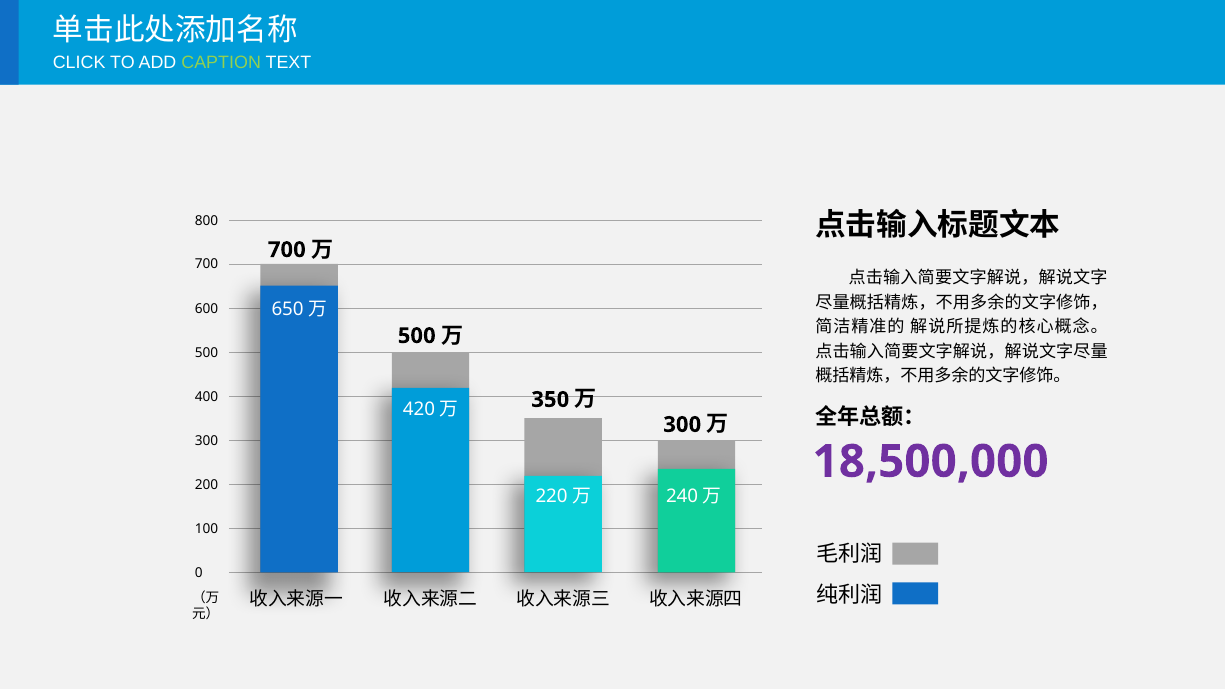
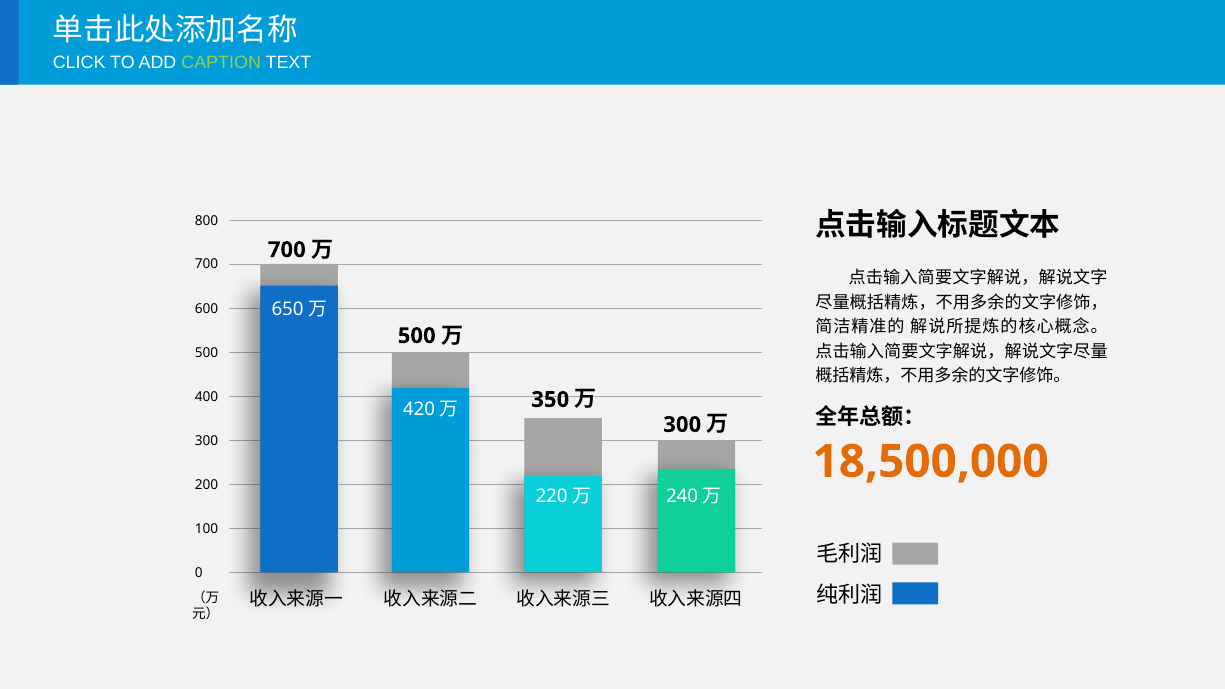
18,500,000 colour: purple -> orange
